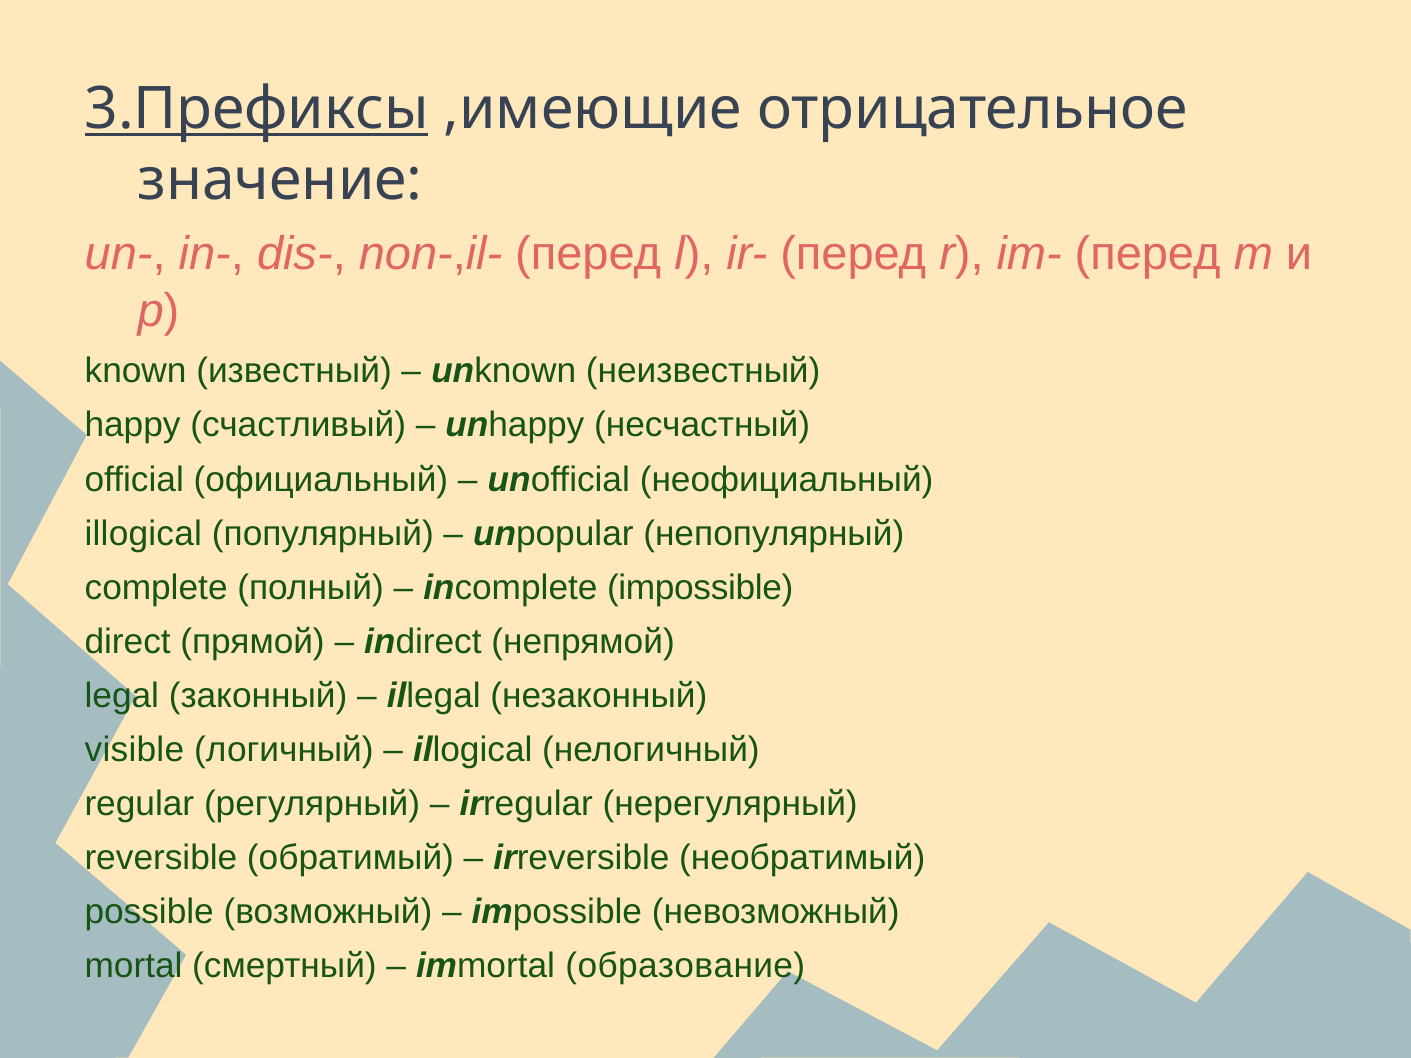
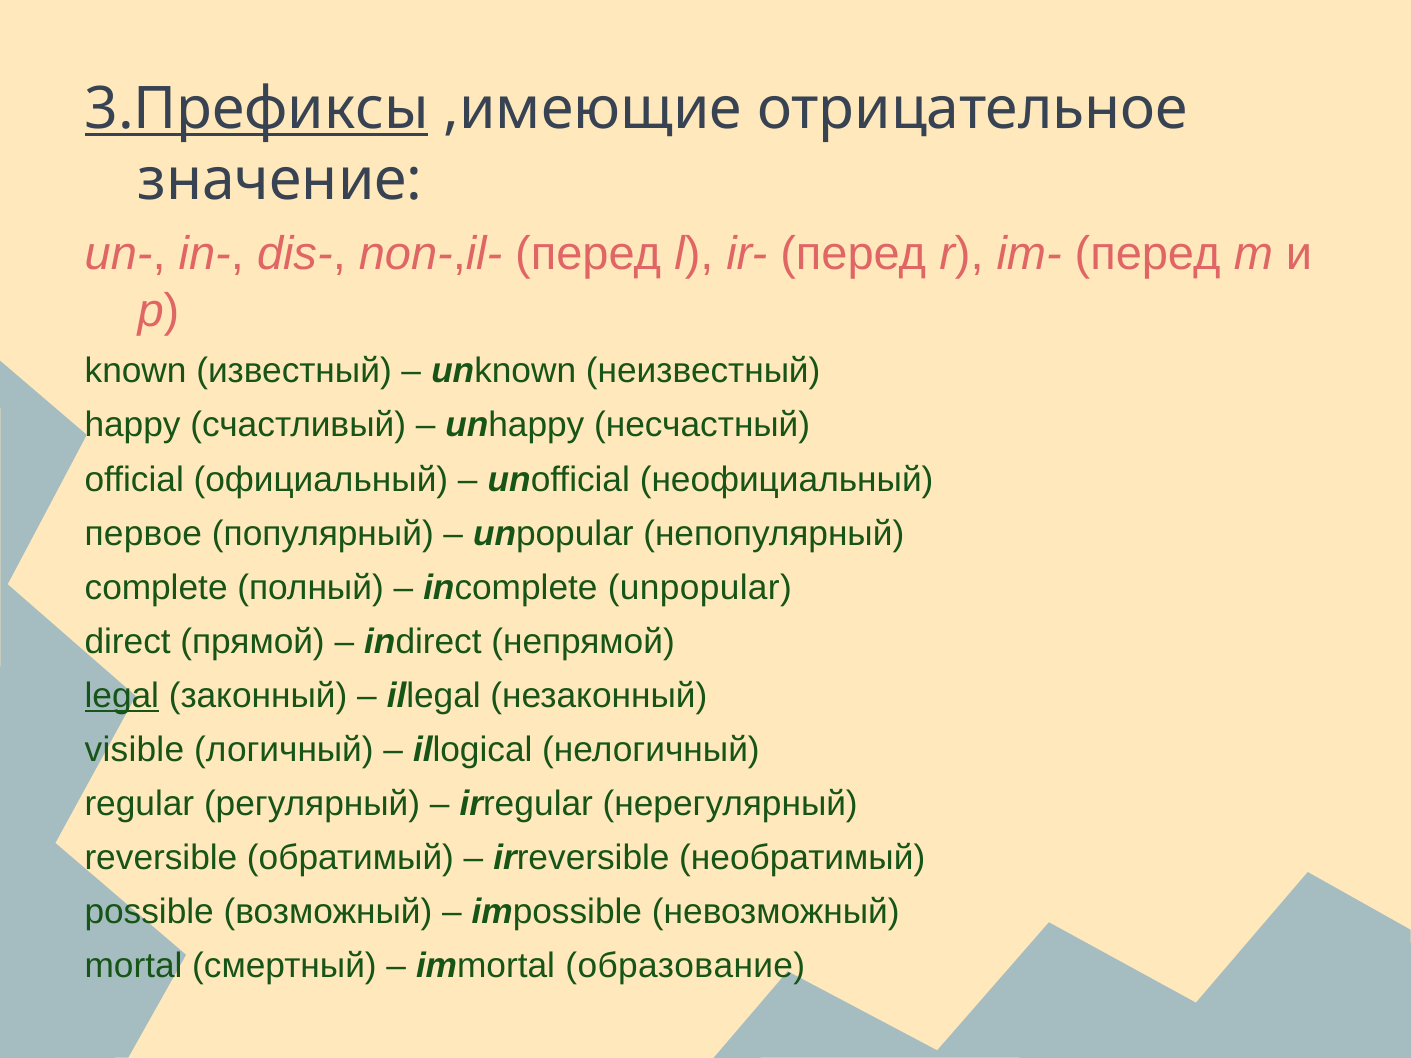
illogical at (143, 534): illogical -> первое
incomplete impossible: impossible -> unpopular
legal underline: none -> present
